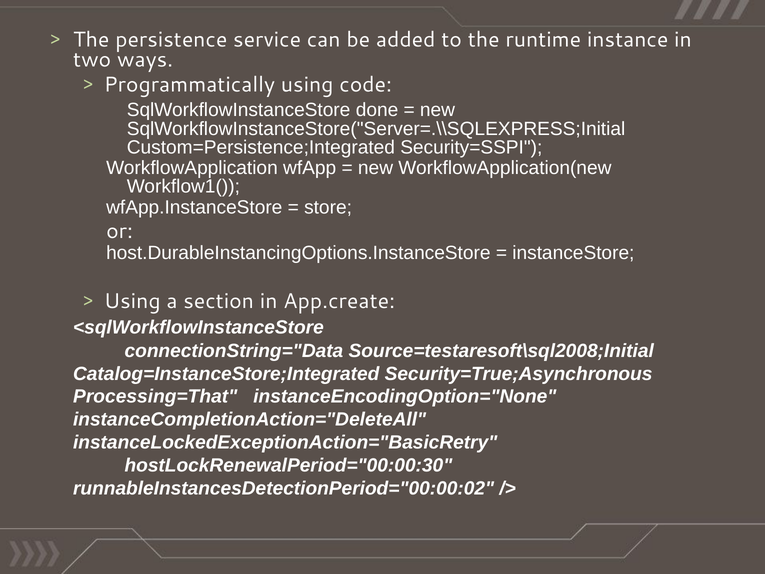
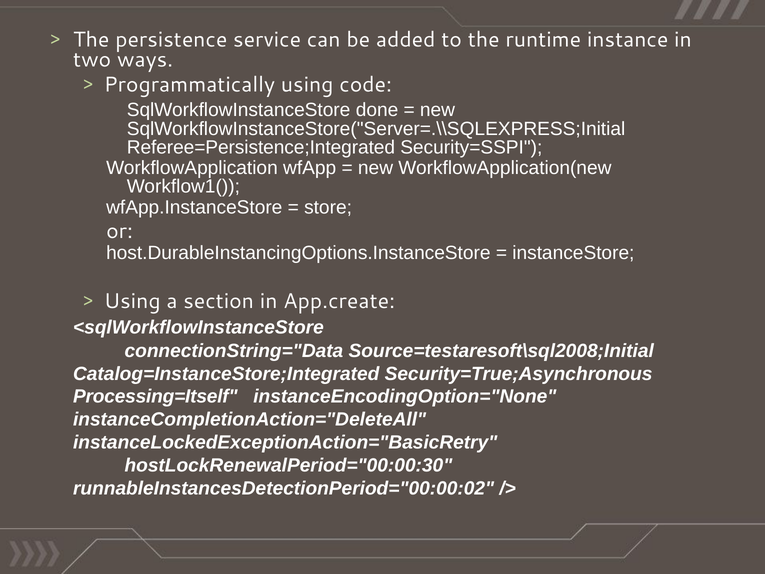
Custom=Persistence;Integrated: Custom=Persistence;Integrated -> Referee=Persistence;Integrated
Processing=That: Processing=That -> Processing=Itself
